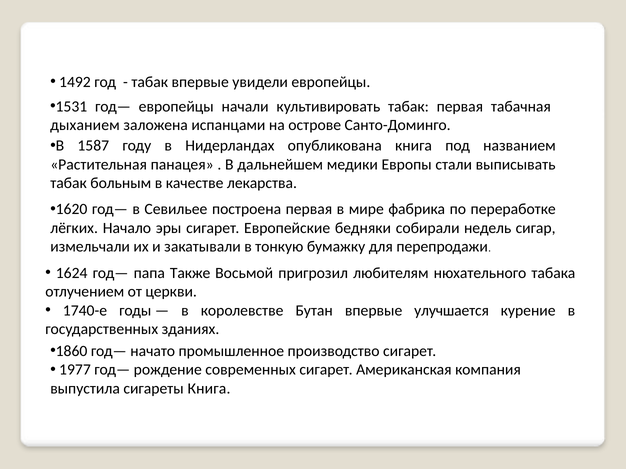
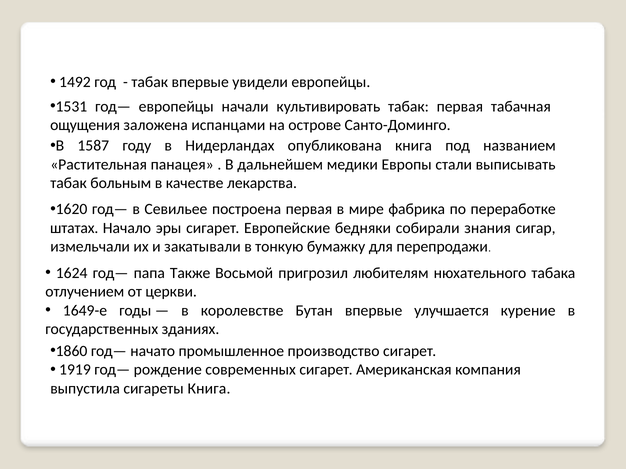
дыханием: дыханием -> ощущения
лёгких: лёгких -> штатах
недель: недель -> знания
1740-е: 1740-е -> 1649-е
1977: 1977 -> 1919
